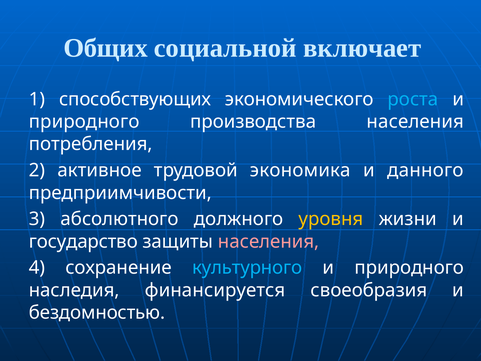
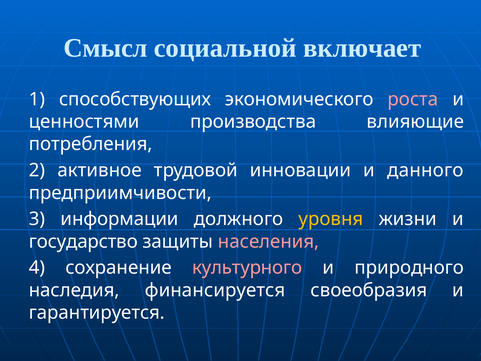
Общих: Общих -> Смысл
роста colour: light blue -> pink
природного at (84, 122): природного -> ценностями
производства населения: населения -> влияющие
экономика: экономика -> инновации
абсолютного: абсолютного -> информации
культурного colour: light blue -> pink
бездомностью: бездомностью -> гарантируется
